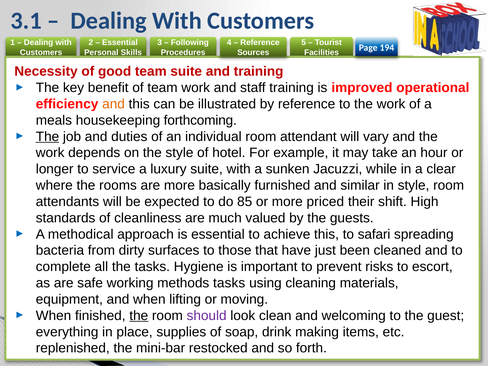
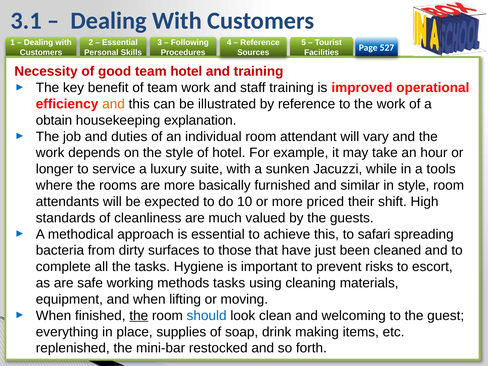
194: 194 -> 527
team suite: suite -> hotel
meals: meals -> obtain
forthcoming: forthcoming -> explanation
The at (47, 137) underline: present -> none
clear: clear -> tools
85: 85 -> 10
should colour: purple -> blue
